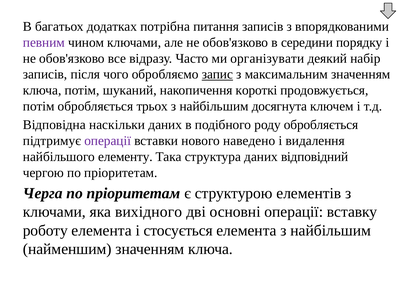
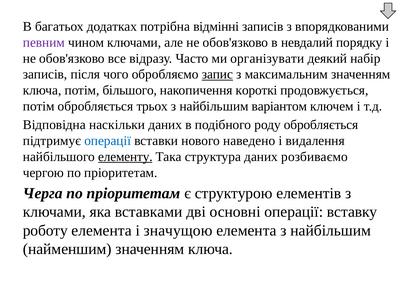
питання: питання -> відмінні
середини: середини -> невдалий
шуканий: шуканий -> більшого
досягнута: досягнута -> варіантом
операції at (108, 141) colour: purple -> blue
елементу underline: none -> present
відповідний: відповідний -> розбиваємо
вихідного: вихідного -> вставками
стосується: стосується -> значущою
